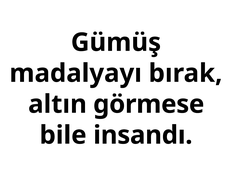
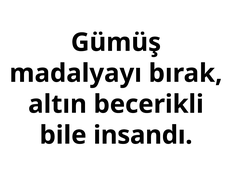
görmese: görmese -> becerikli
